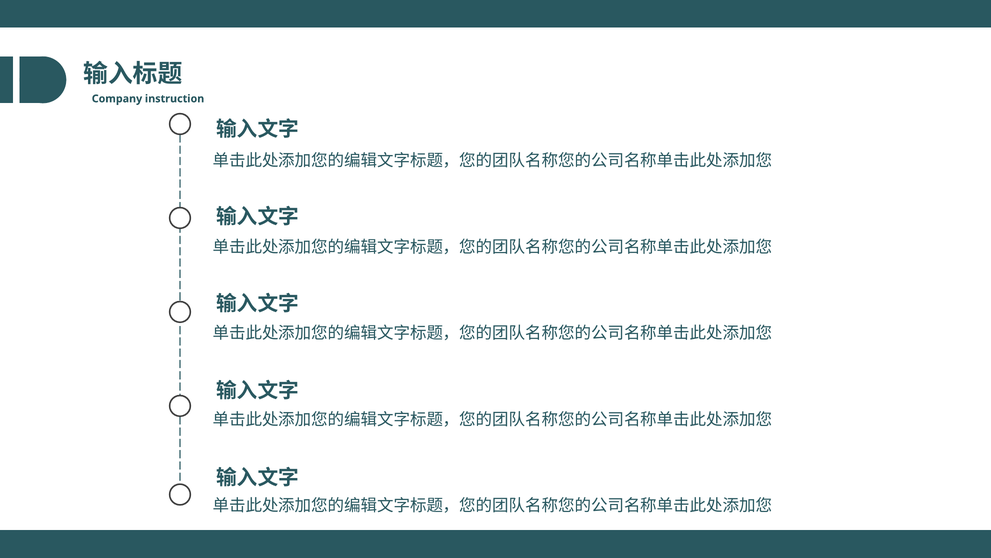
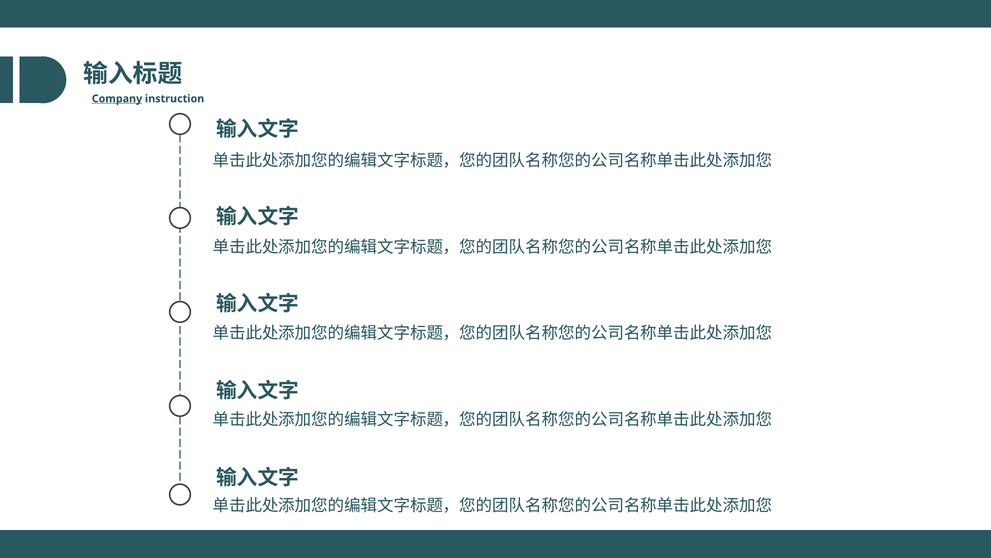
Company underline: none -> present
